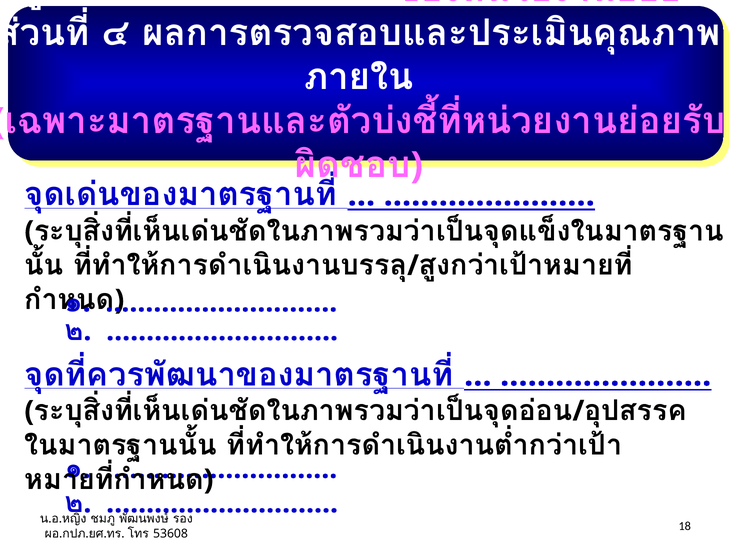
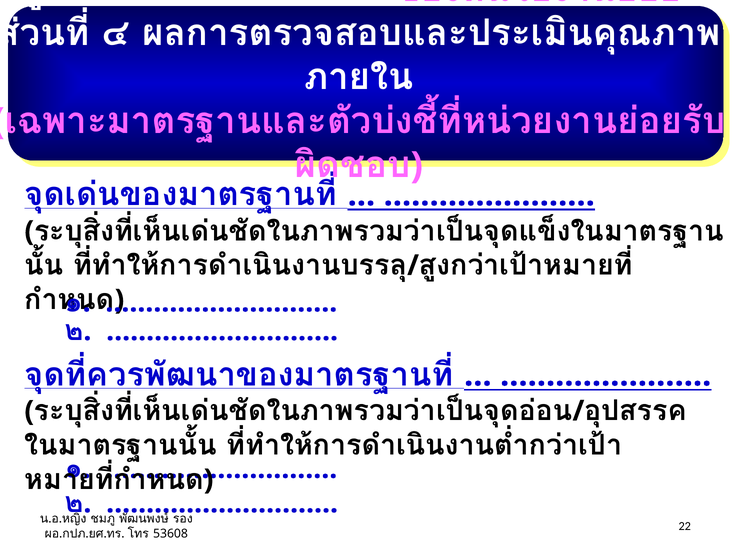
18: 18 -> 22
